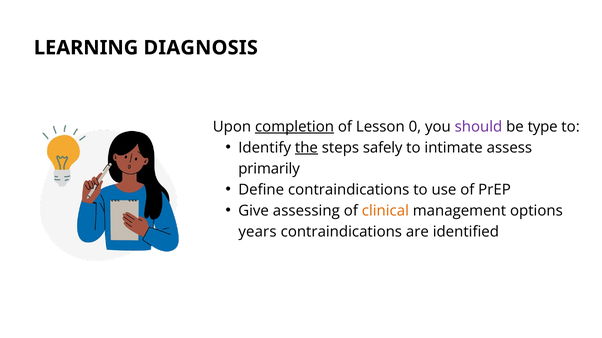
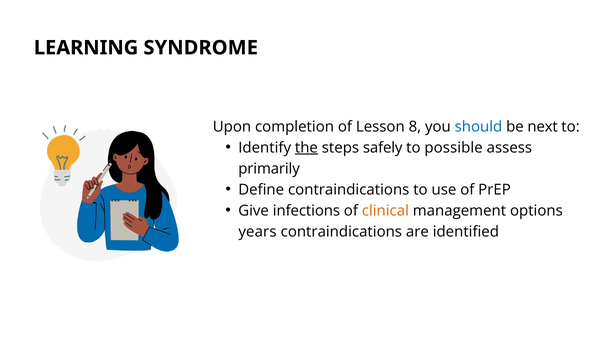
DIAGNOSIS: DIAGNOSIS -> SYNDROME
completion underline: present -> none
0: 0 -> 8
should colour: purple -> blue
type: type -> next
intimate: intimate -> possible
assessing: assessing -> infections
